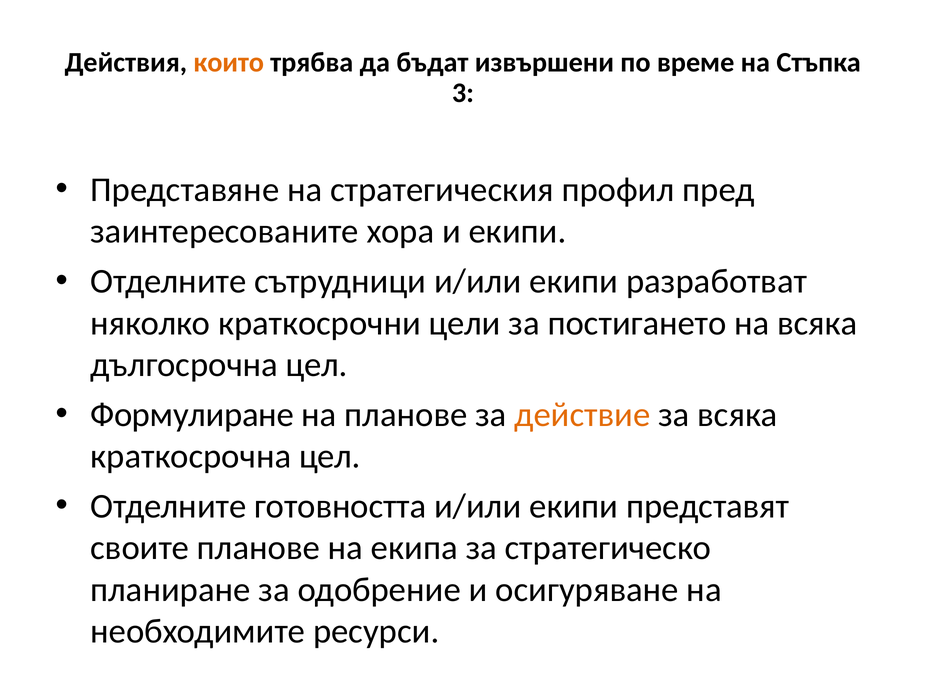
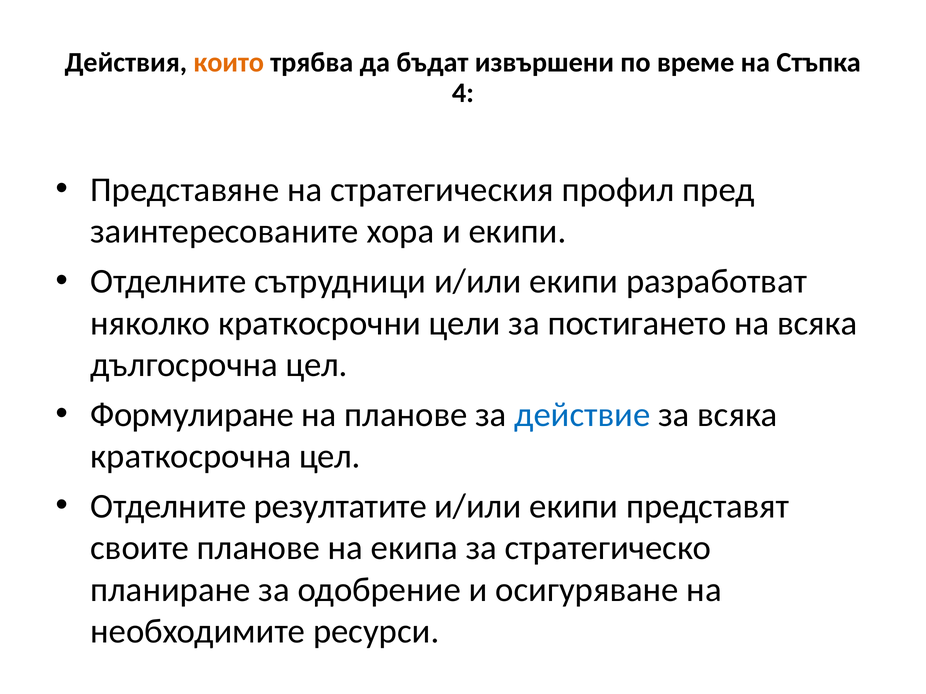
3: 3 -> 4
действие colour: orange -> blue
готовността: готовността -> резултатите
